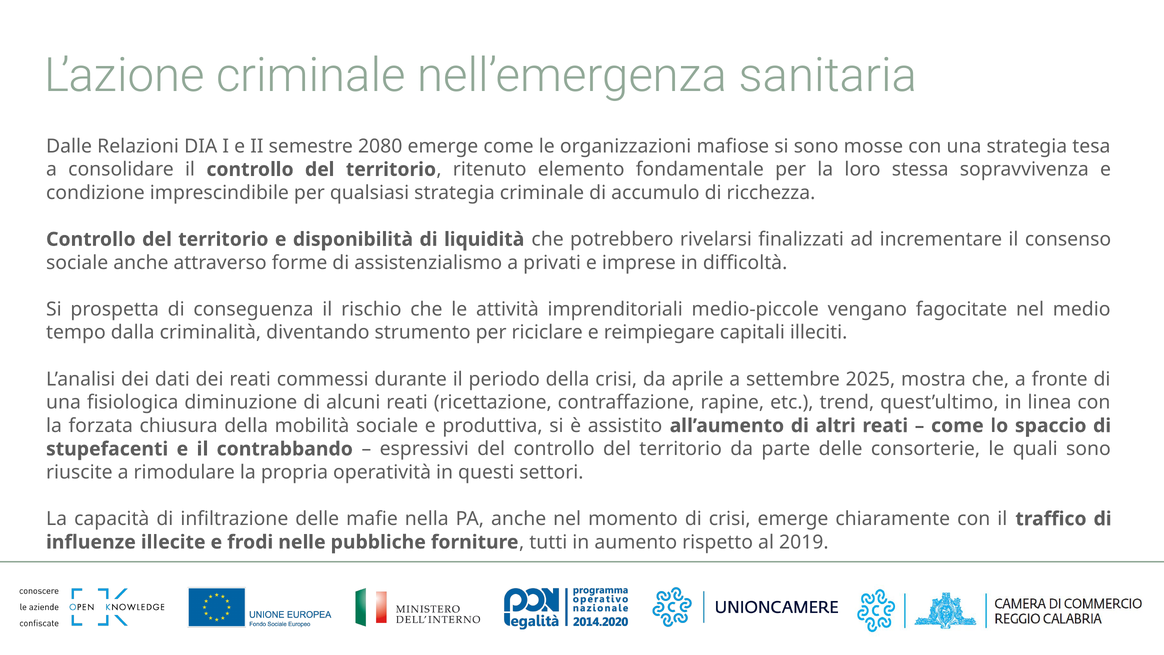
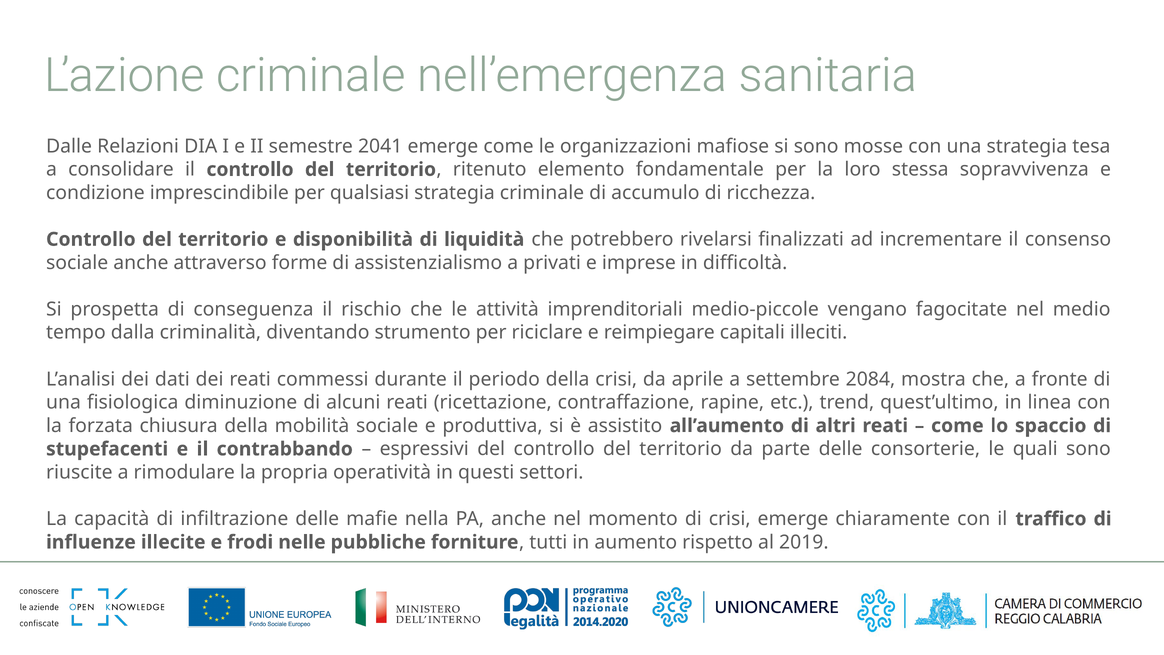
2080: 2080 -> 2041
2025: 2025 -> 2084
